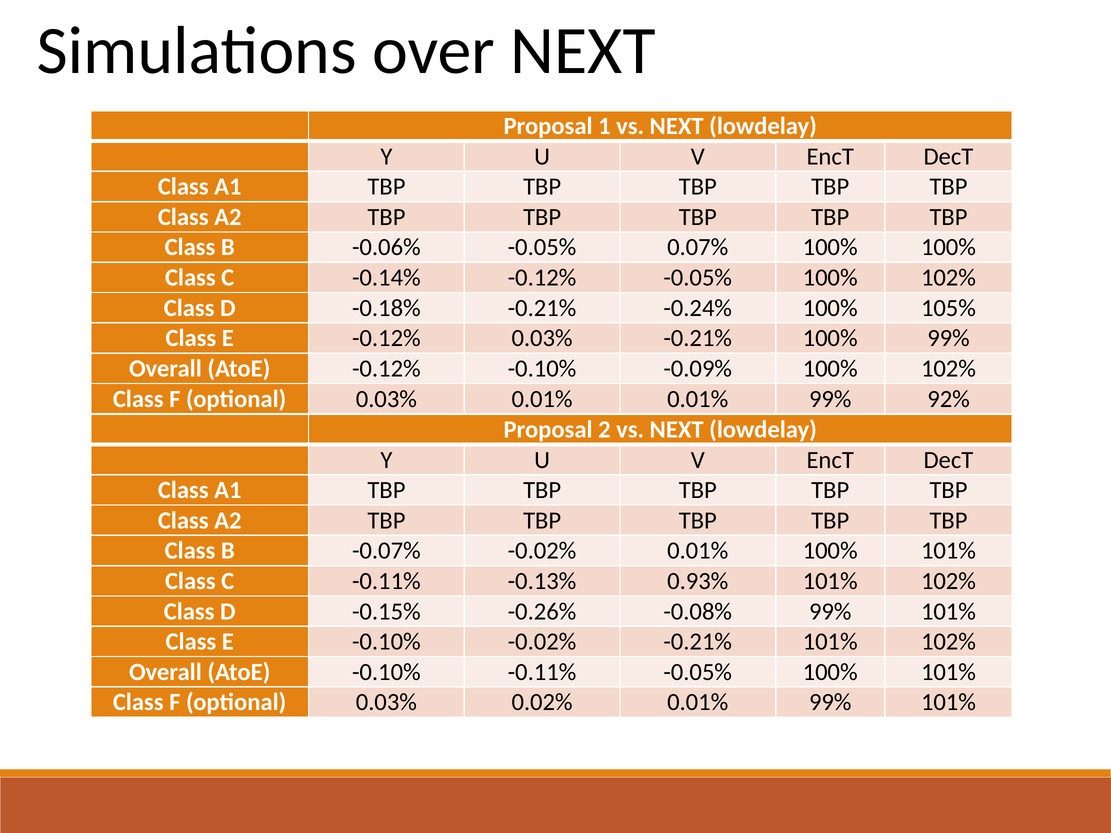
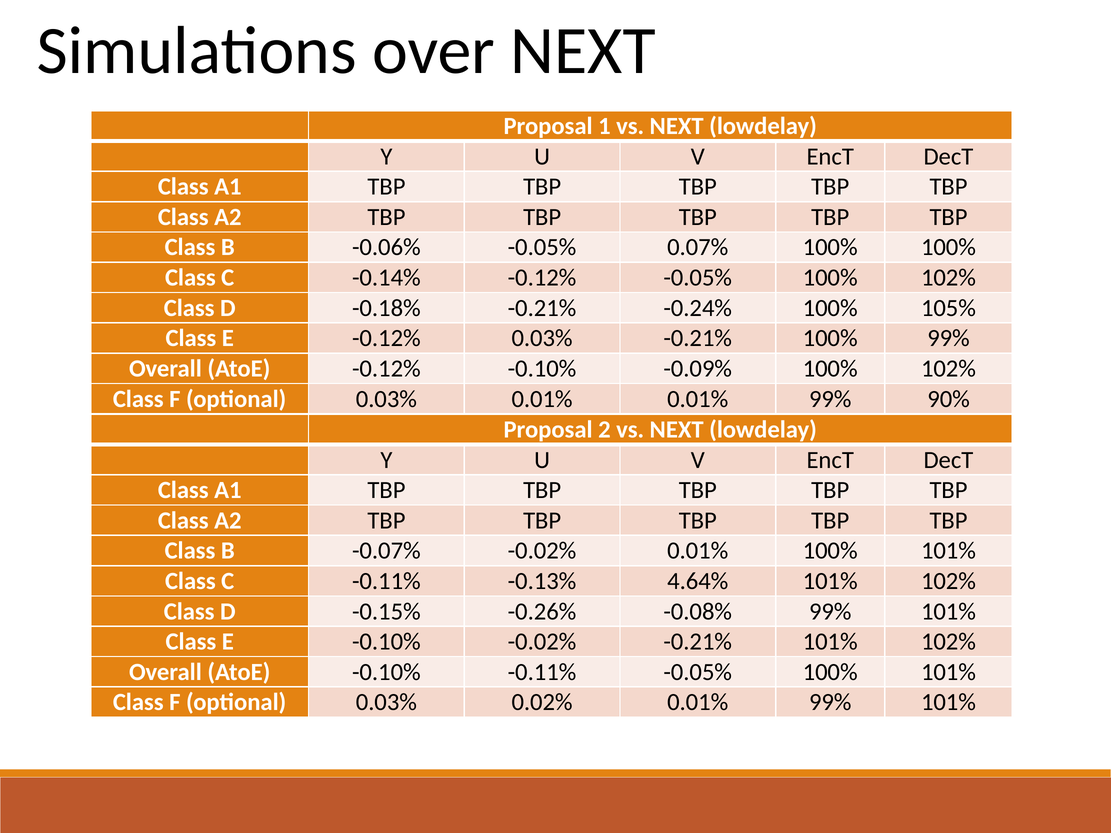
92%: 92% -> 90%
0.93%: 0.93% -> 4.64%
